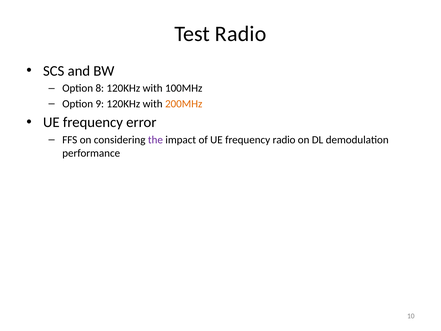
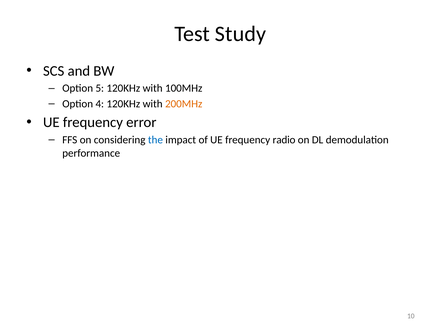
Test Radio: Radio -> Study
8: 8 -> 5
9: 9 -> 4
the colour: purple -> blue
